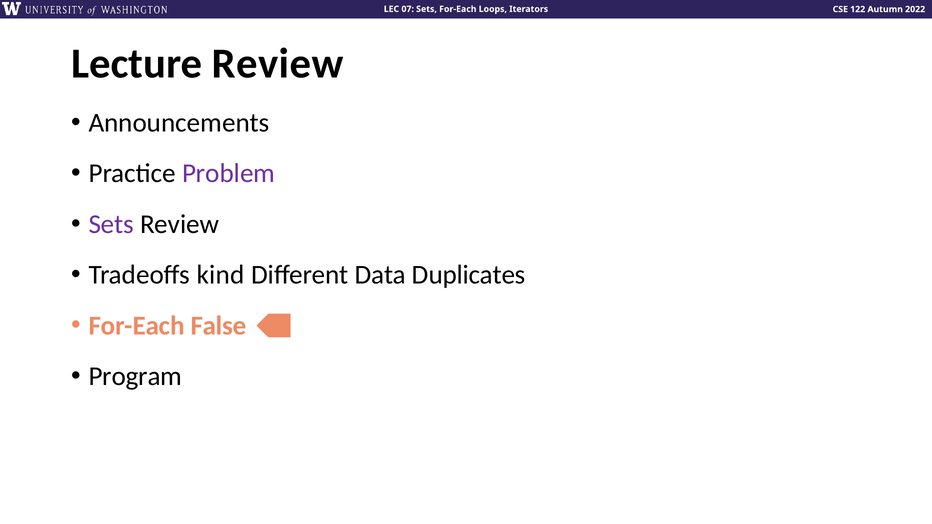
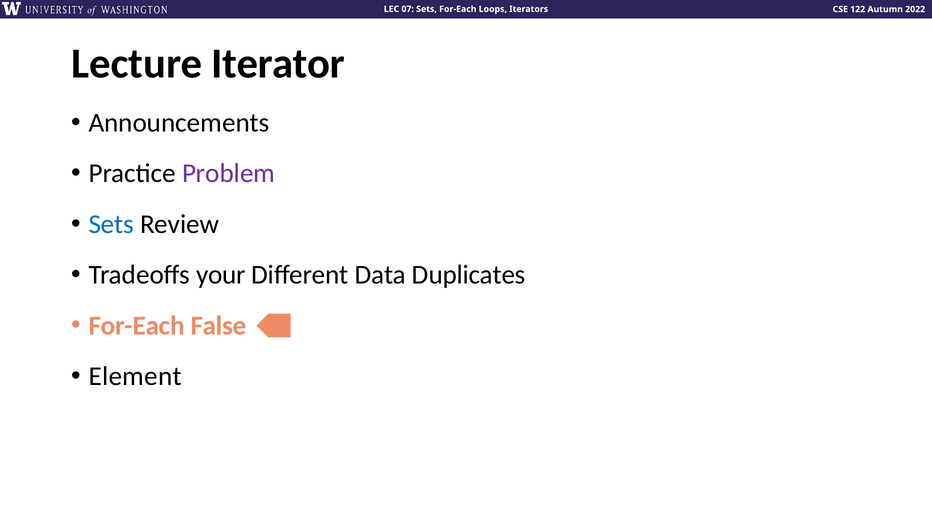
Lecture Review: Review -> Iterator
Sets at (111, 224) colour: purple -> blue
kind: kind -> your
Program: Program -> Element
